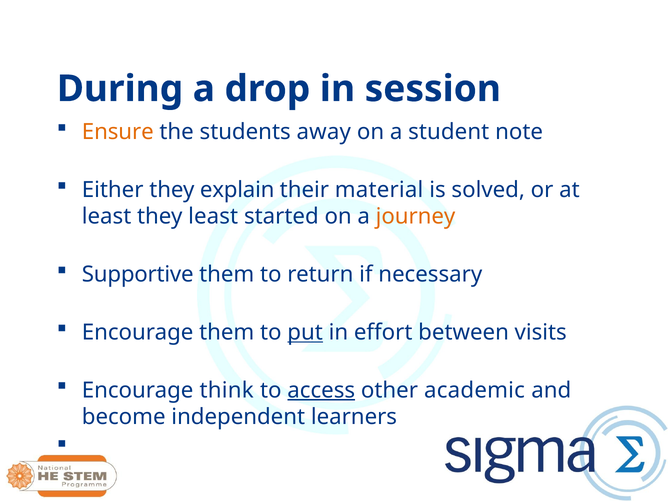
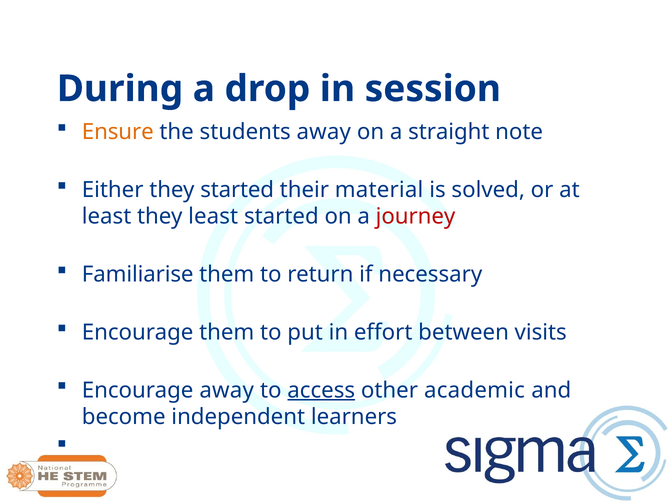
student: student -> straight
they explain: explain -> started
journey colour: orange -> red
Supportive: Supportive -> Familiarise
put underline: present -> none
Encourage think: think -> away
